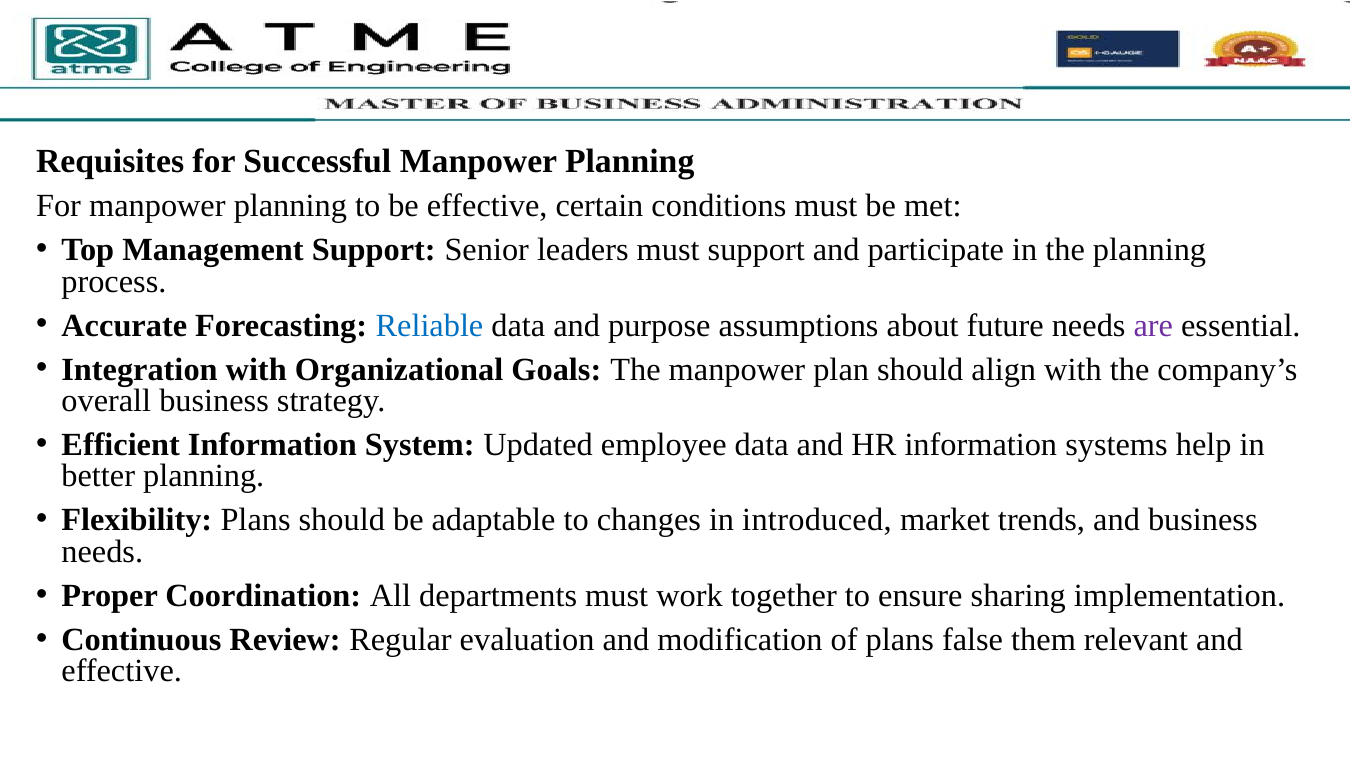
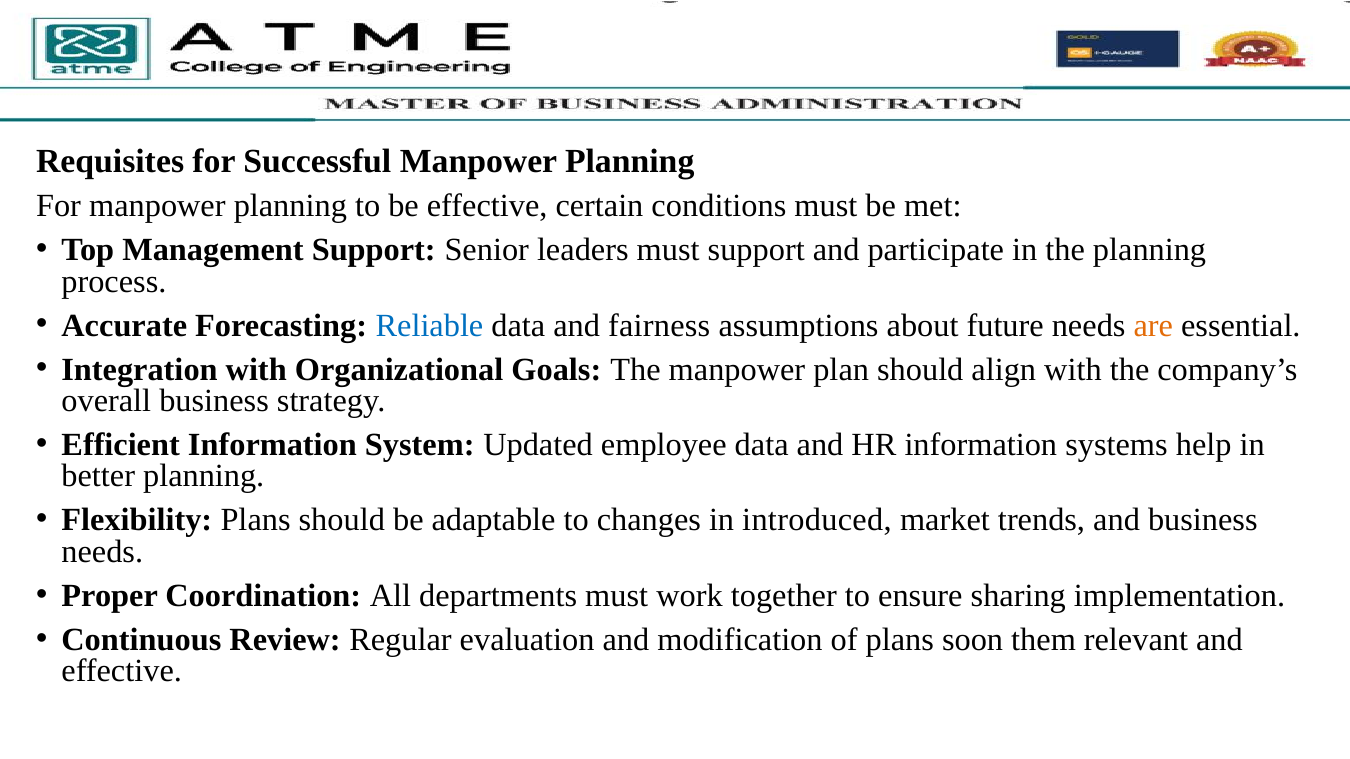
purpose: purpose -> fairness
are colour: purple -> orange
false: false -> soon
